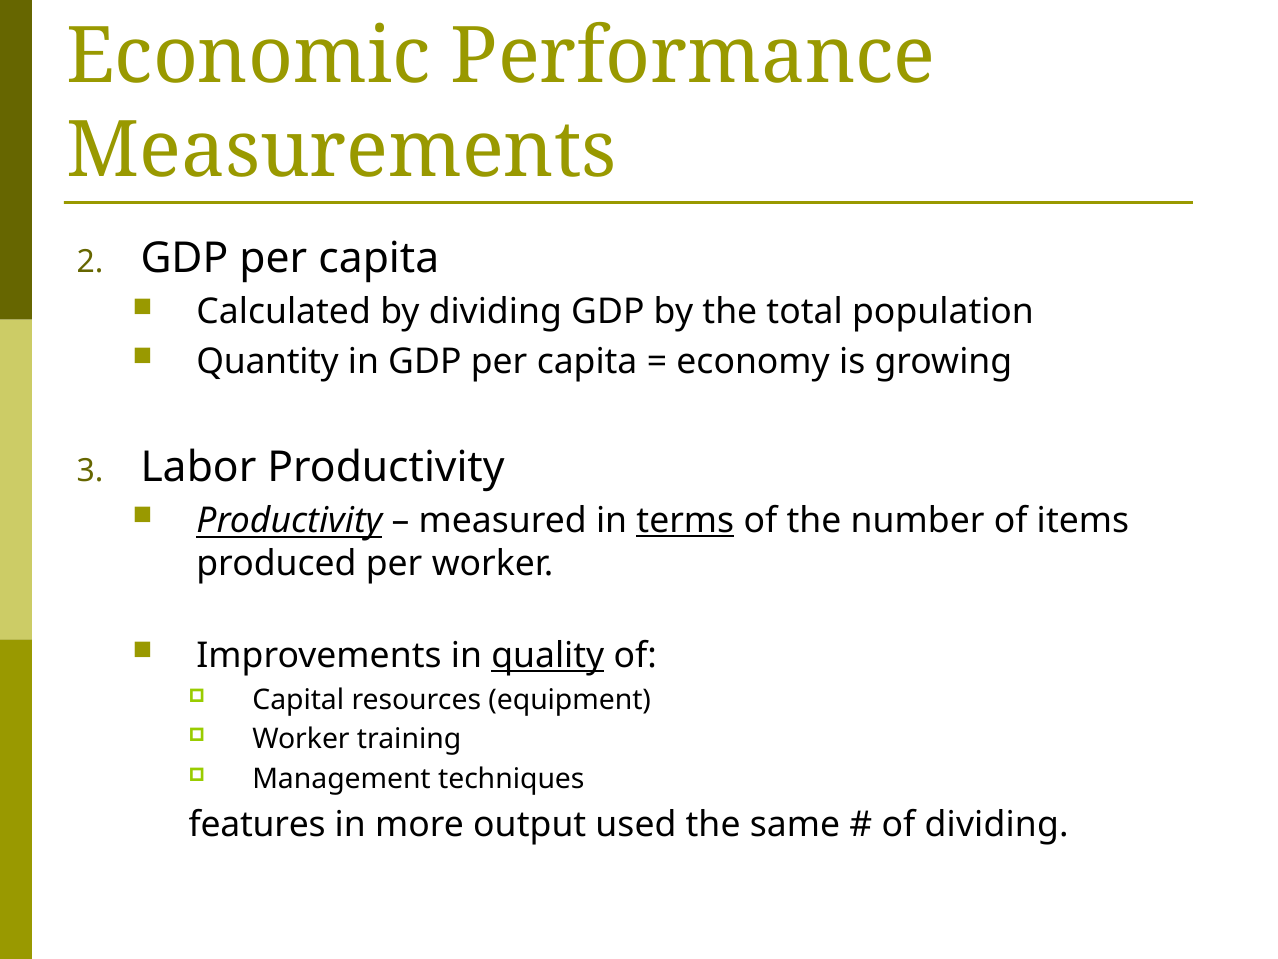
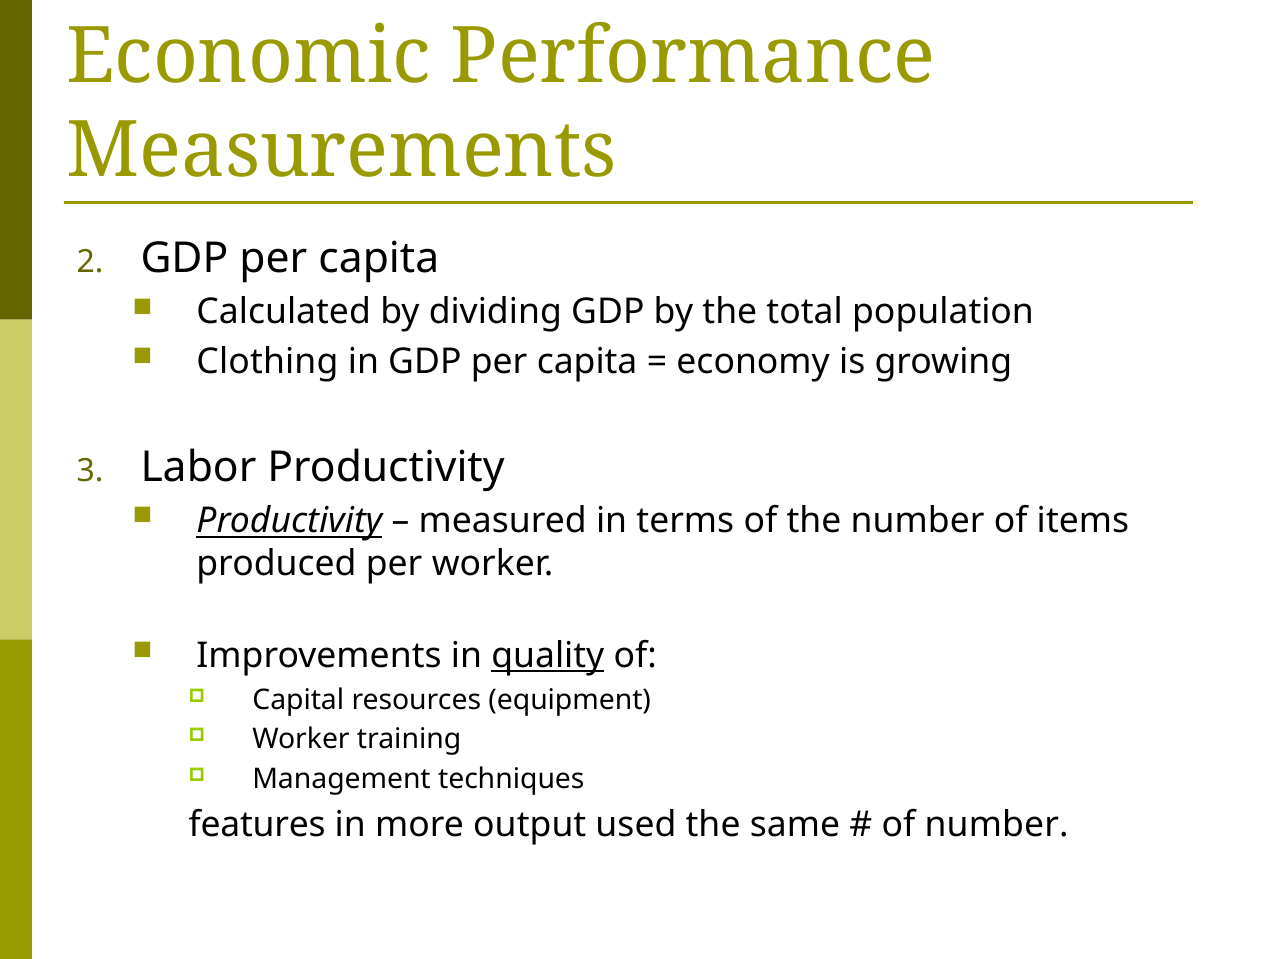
Quantity: Quantity -> Clothing
terms underline: present -> none
of dividing: dividing -> number
